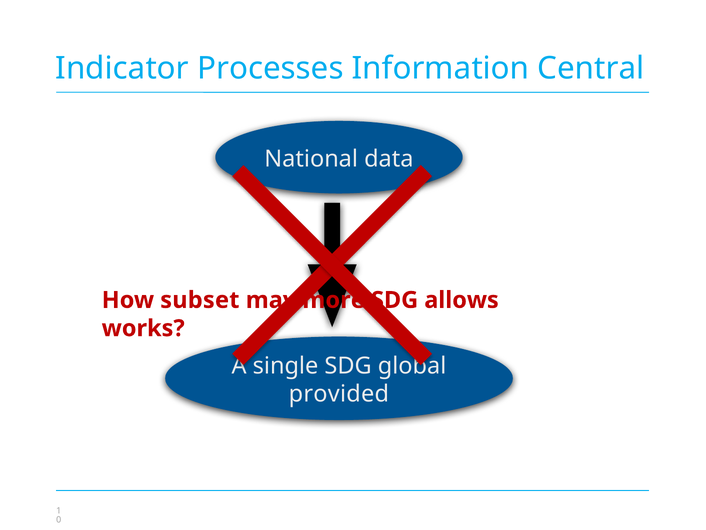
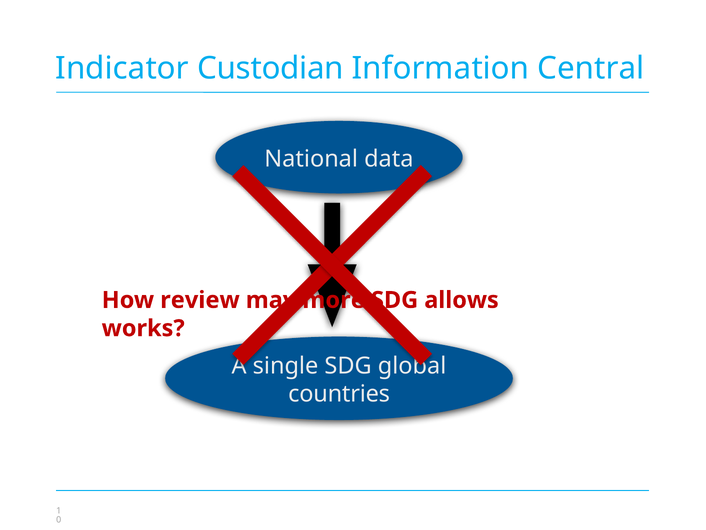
Processes: Processes -> Custodian
subset: subset -> review
provided: provided -> countries
